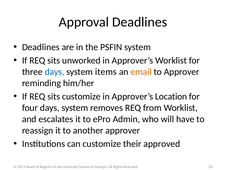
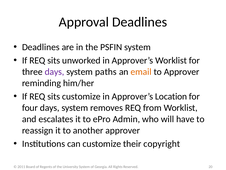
days at (55, 72) colour: blue -> purple
items: items -> paths
approved: approved -> copyright
